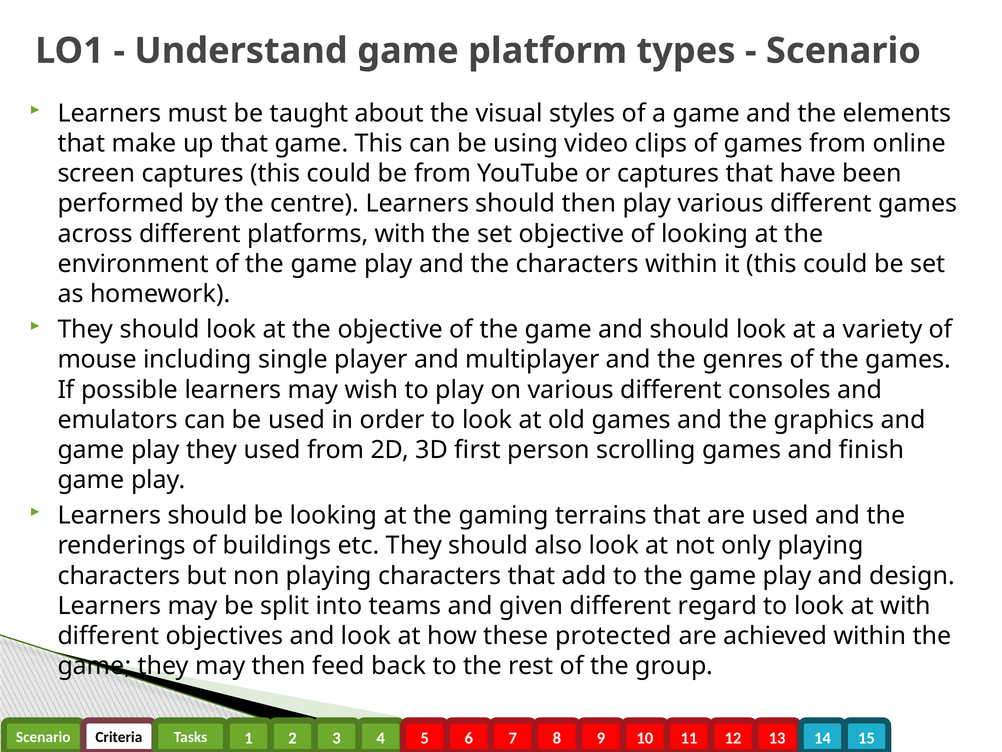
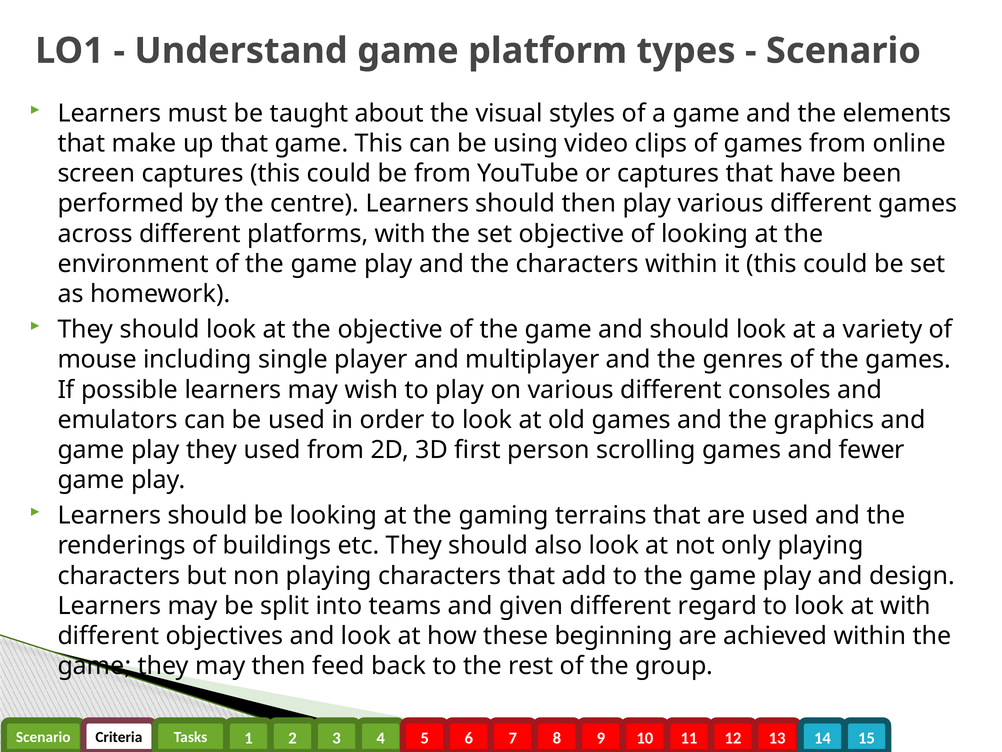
finish: finish -> fewer
protected: protected -> beginning
